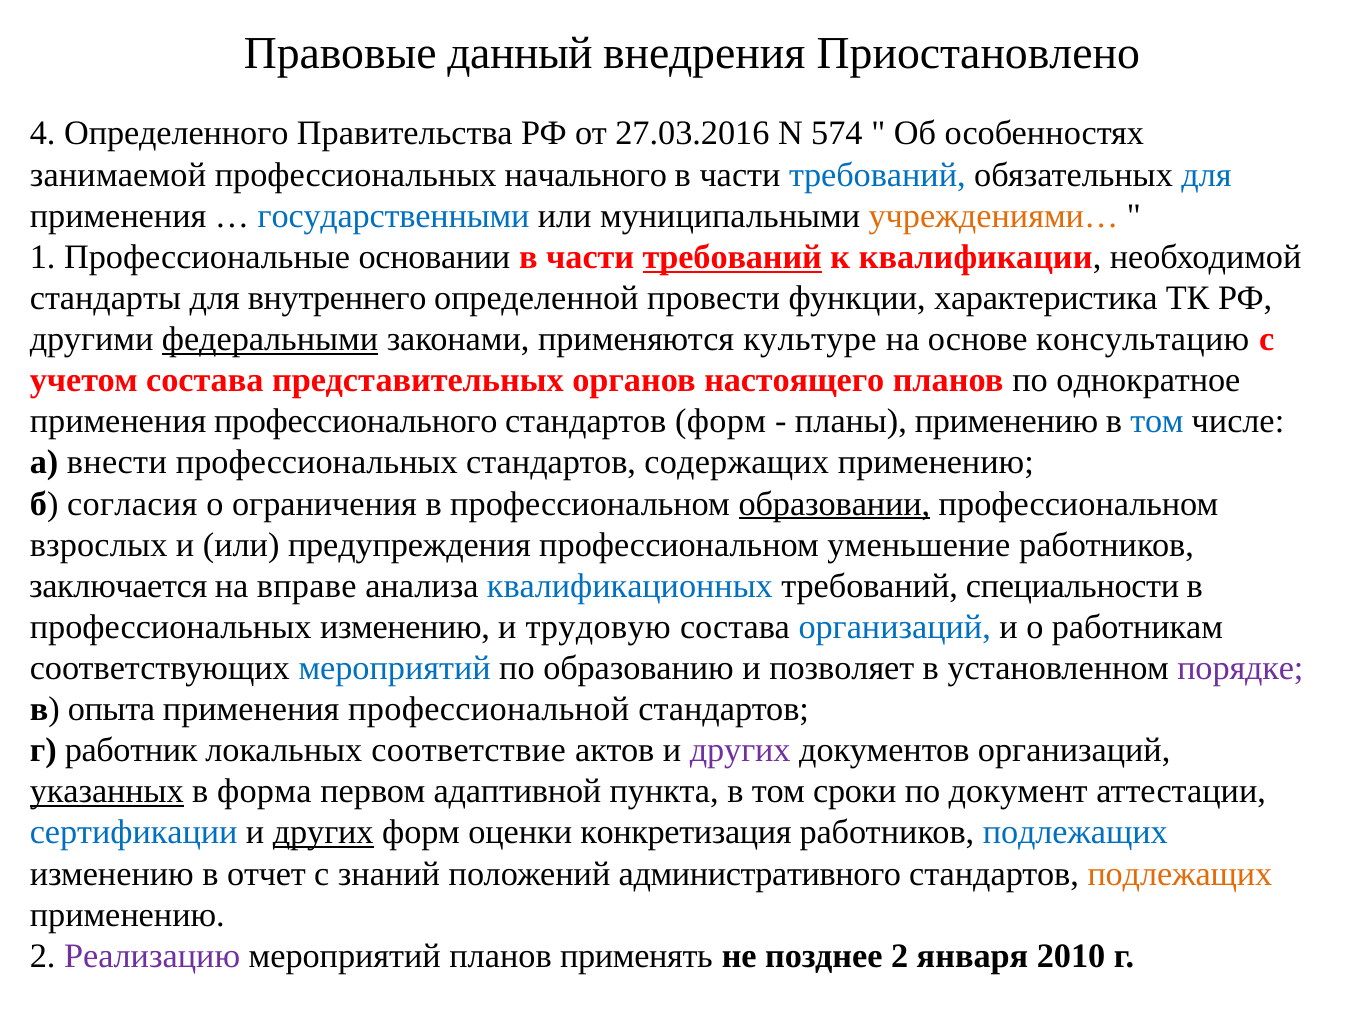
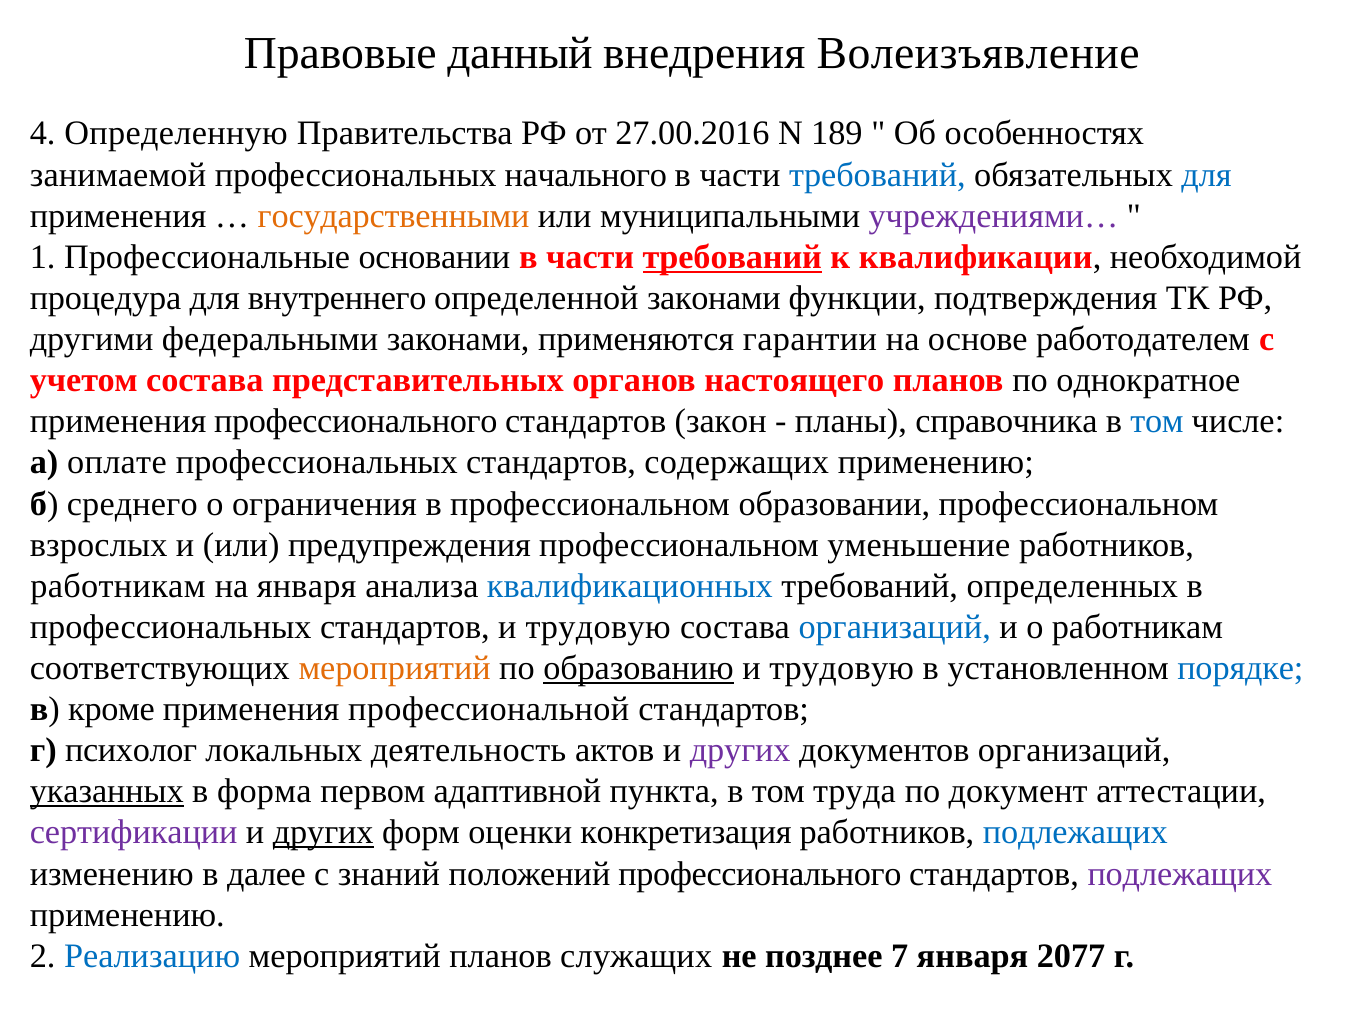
Приостановлено: Приостановлено -> Волеизъявление
Определенного: Определенного -> Определенную
27.03.2016: 27.03.2016 -> 27.00.2016
574: 574 -> 189
государственными colour: blue -> orange
учреждениями… colour: orange -> purple
стандарты: стандарты -> процедура
определенной провести: провести -> законами
характеристика: характеристика -> подтверждения
федеральными underline: present -> none
культуре: культуре -> гарантии
консультацию: консультацию -> работодателем
стандартов форм: форм -> закон
планы применению: применению -> справочника
внести: внести -> оплате
согласия: согласия -> среднего
образовании underline: present -> none
заключается at (118, 586): заключается -> работникам
на вправе: вправе -> января
специальности: специальности -> определенных
изменению at (405, 627): изменению -> стандартов
мероприятий at (395, 668) colour: blue -> orange
образованию underline: none -> present
позволяет at (842, 668): позволяет -> трудовую
порядке colour: purple -> blue
опыта: опыта -> кроме
работник: работник -> психолог
соответствие: соответствие -> деятельность
сроки: сроки -> труда
сертификации colour: blue -> purple
отчет: отчет -> далее
положений административного: административного -> профессионального
подлежащих at (1180, 874) colour: orange -> purple
Реализацию colour: purple -> blue
применять: применять -> служащих
позднее 2: 2 -> 7
2010: 2010 -> 2077
